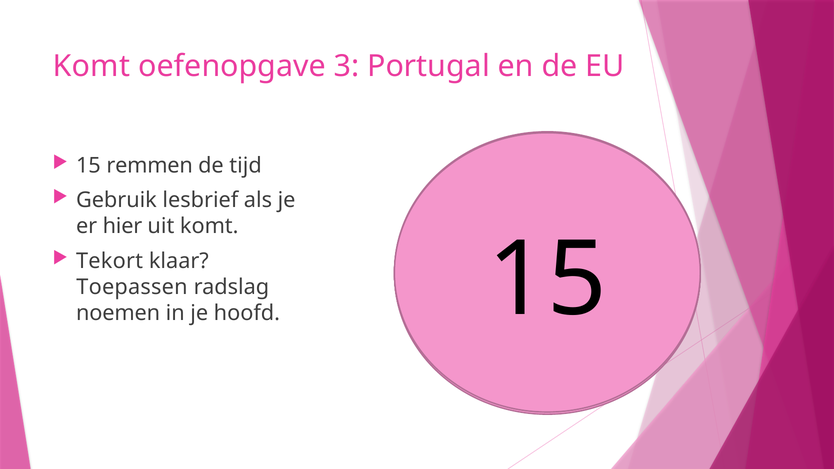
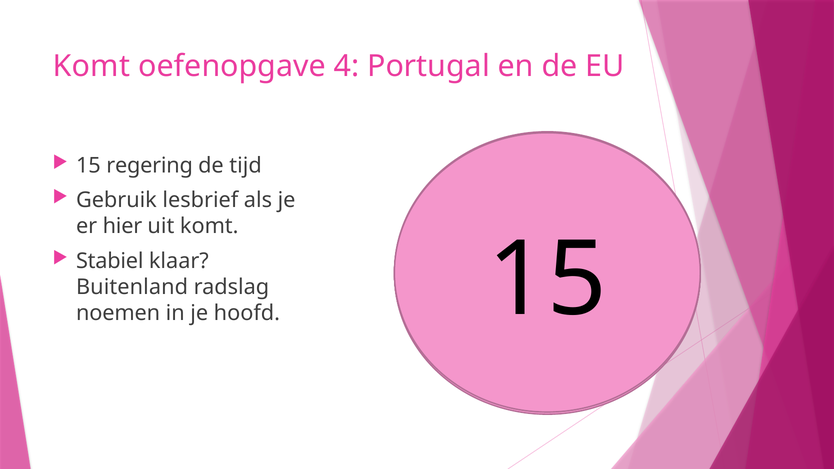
3: 3 -> 4
remmen: remmen -> regering
Tekort: Tekort -> Stabiel
Toepassen: Toepassen -> Buitenland
